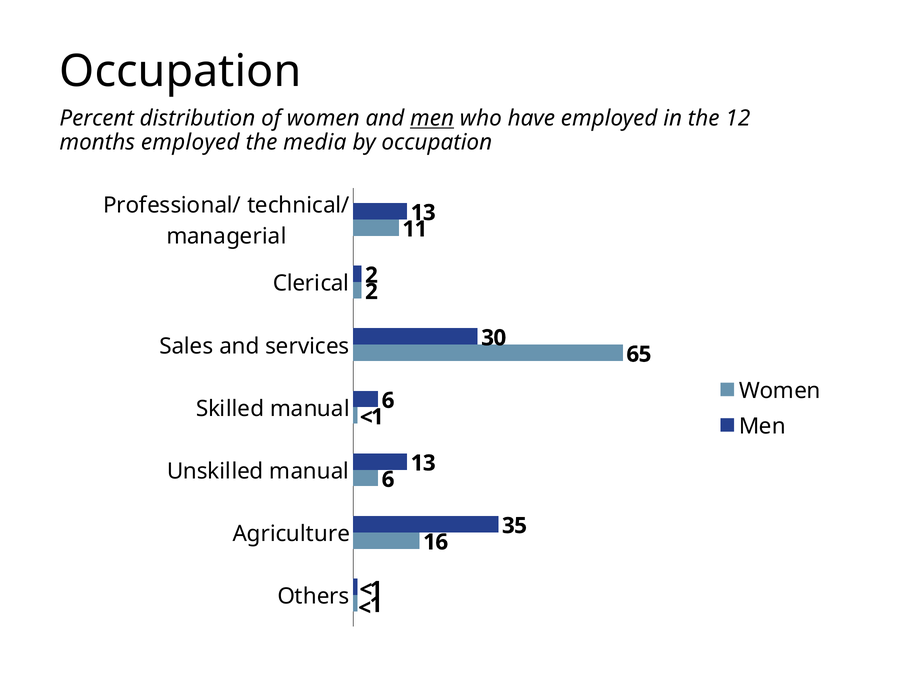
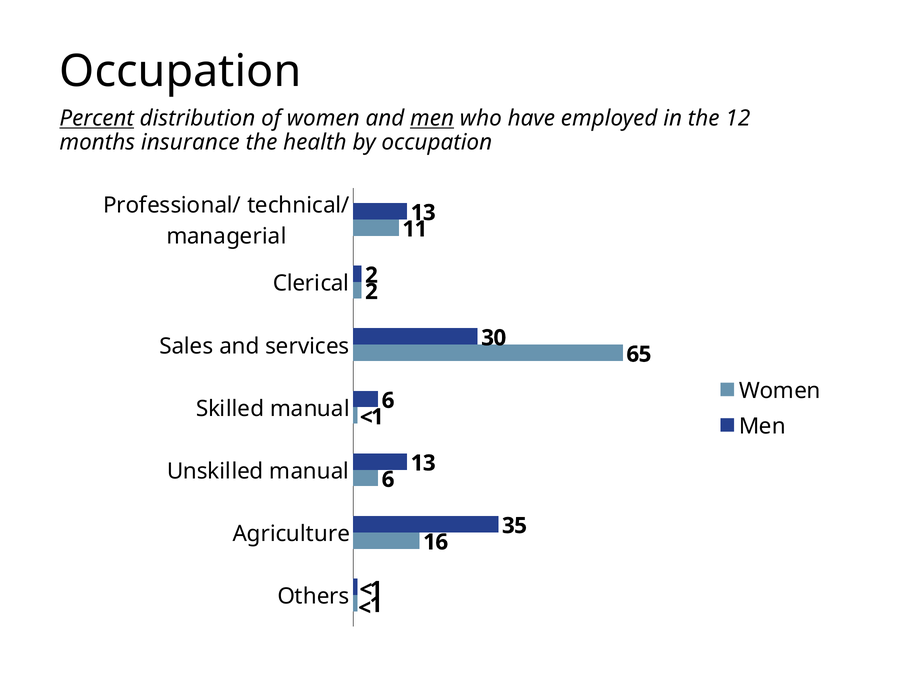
Percent underline: none -> present
months employed: employed -> insurance
media: media -> health
